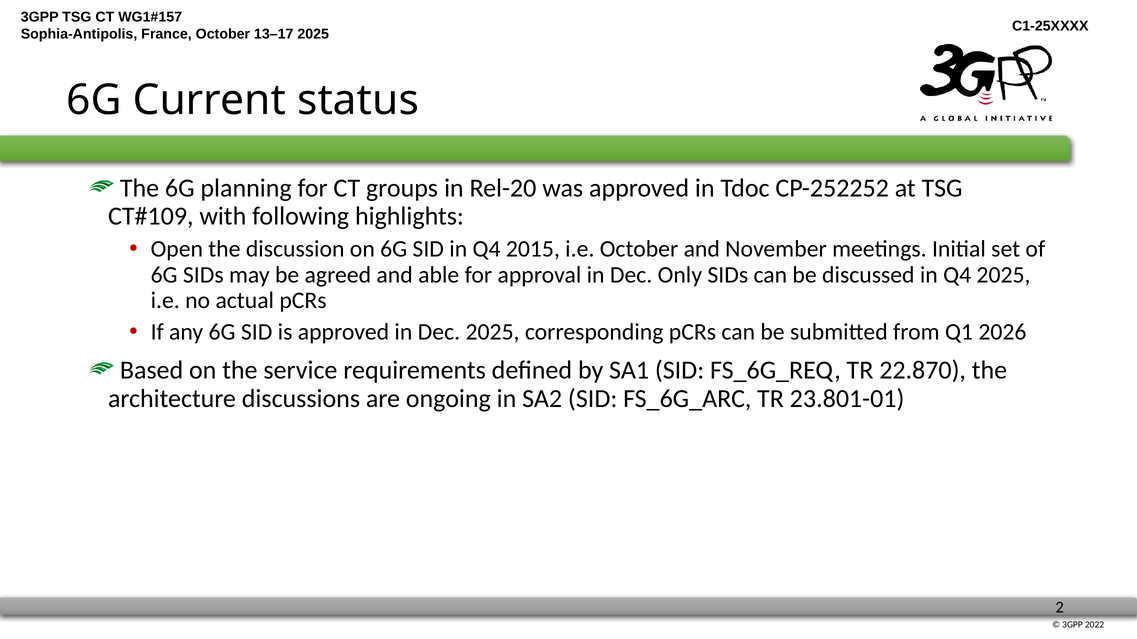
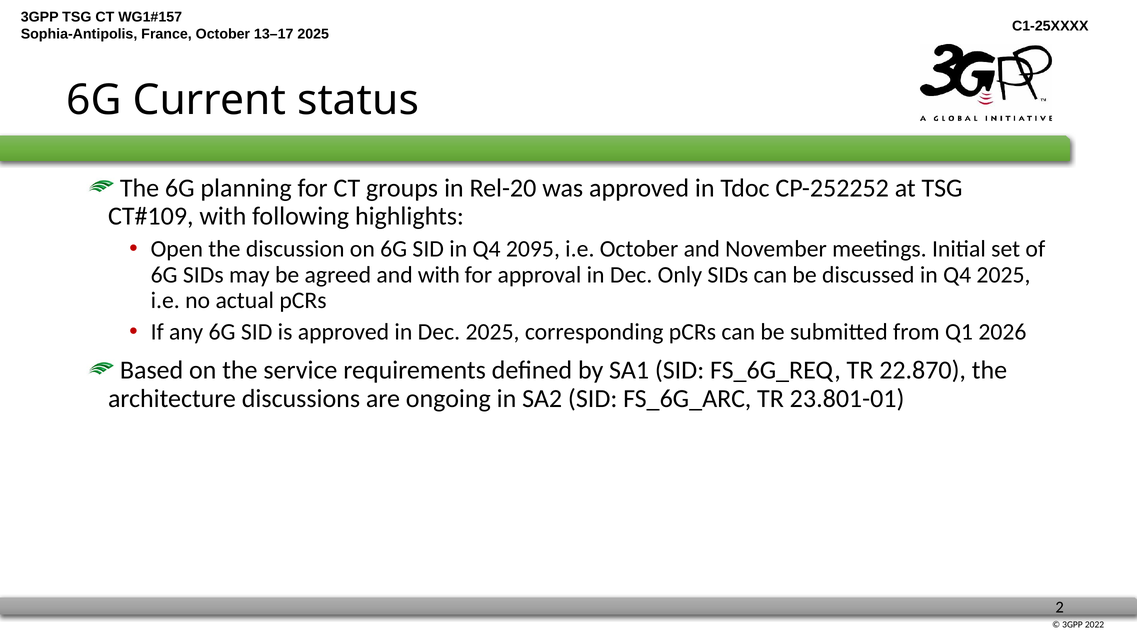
2015: 2015 -> 2095
and able: able -> with
